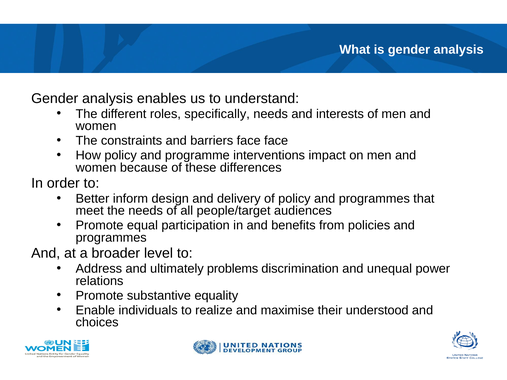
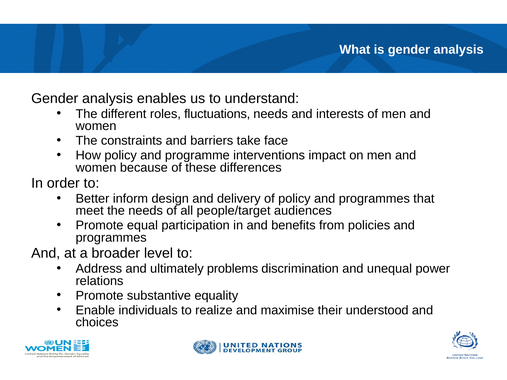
specifically: specifically -> fluctuations
barriers face: face -> take
